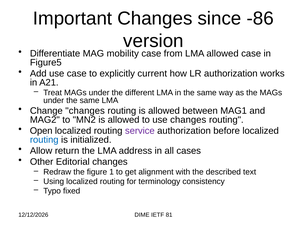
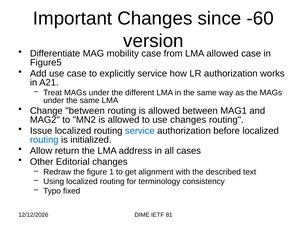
-86: -86 -> -60
explicitly current: current -> service
Change changes: changes -> between
Open: Open -> Issue
service at (140, 131) colour: purple -> blue
